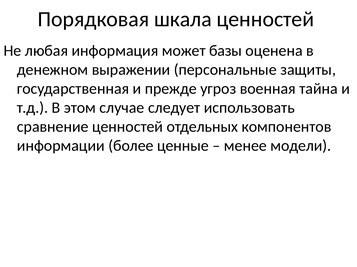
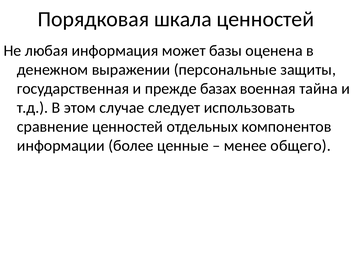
угроз: угроз -> базах
модели: модели -> общего
